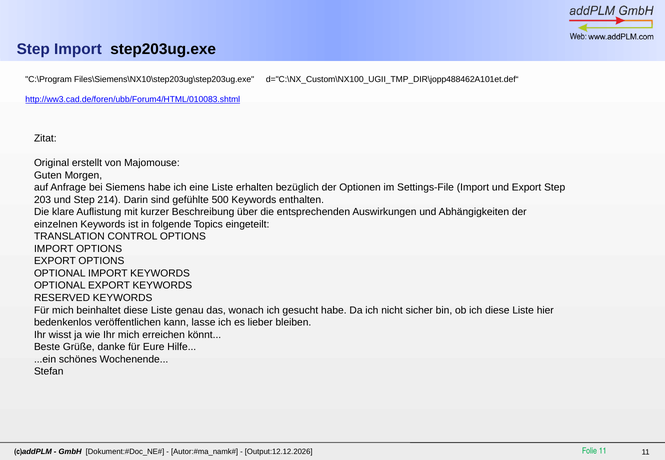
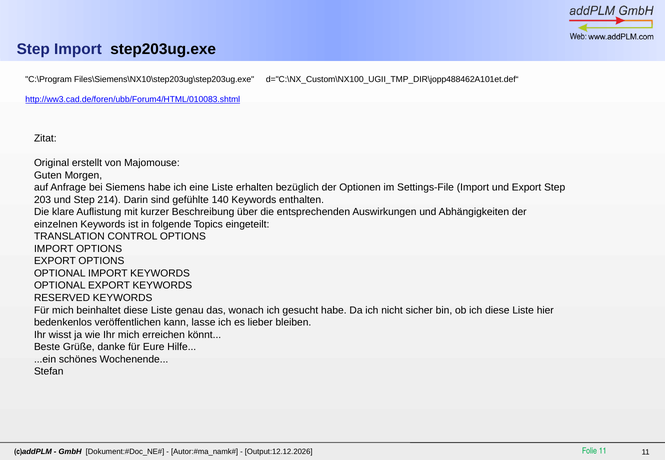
500: 500 -> 140
